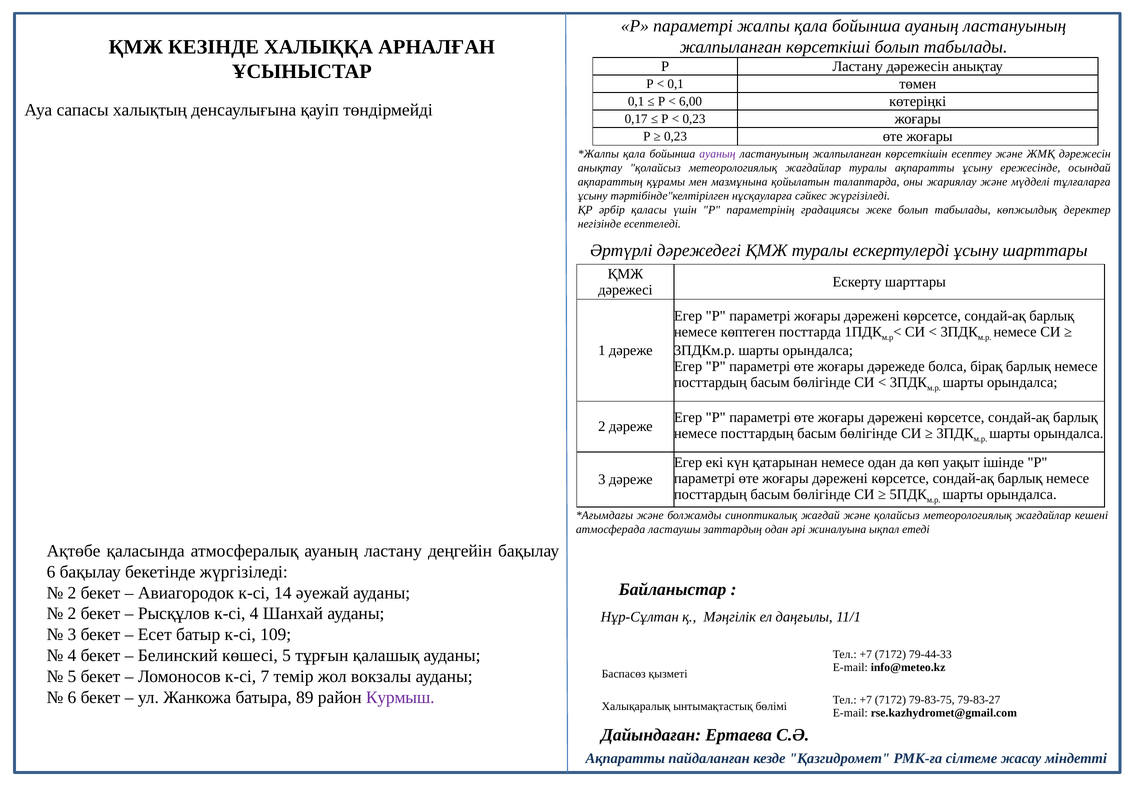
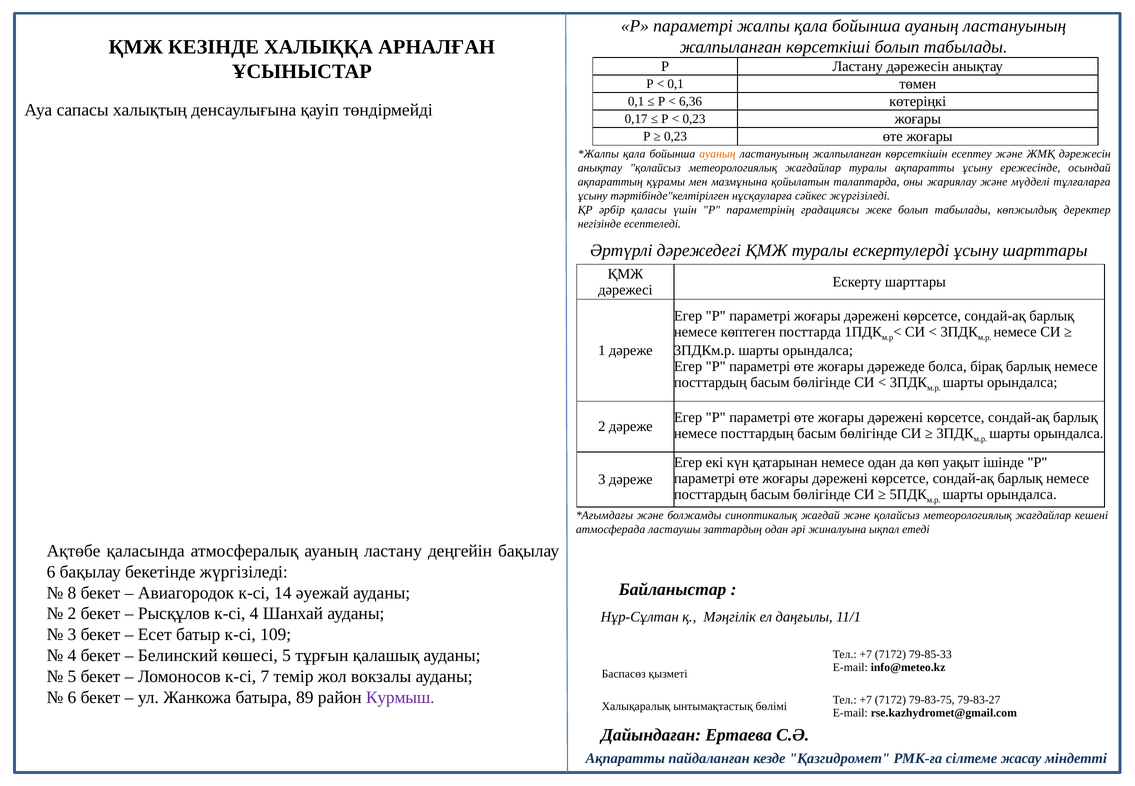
6,00: 6,00 -> 6,36
ауаның at (717, 154) colour: purple -> orange
2 at (72, 593): 2 -> 8
79-44-33: 79-44-33 -> 79-85-33
